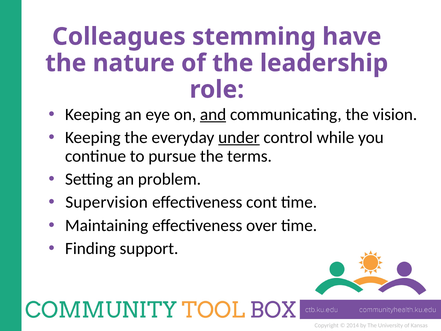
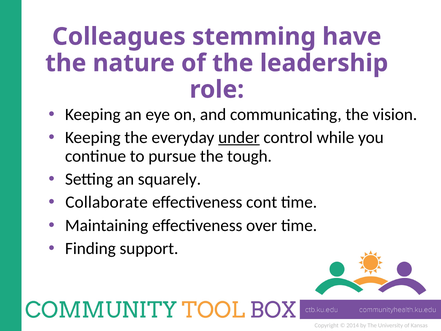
and underline: present -> none
terms: terms -> tough
problem: problem -> squarely
Supervision: Supervision -> Collaborate
